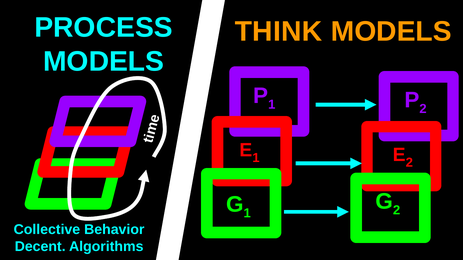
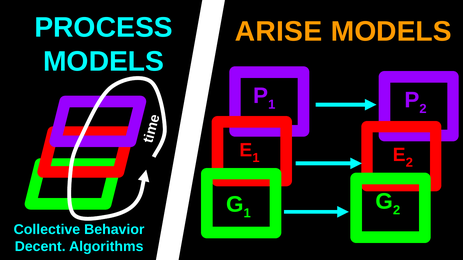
THINK: THINK -> ARISE
